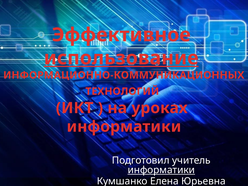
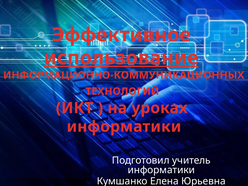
информатики at (161, 170) underline: present -> none
